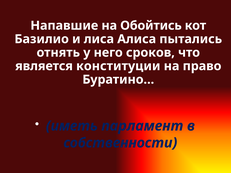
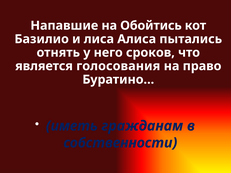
конституции: конституции -> голосования
парламент: парламент -> гражданам
